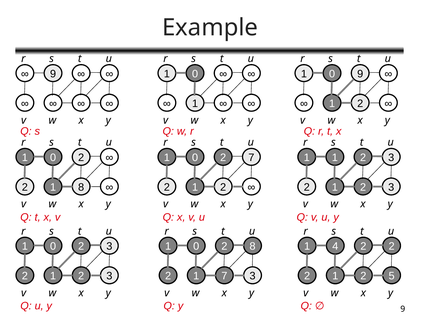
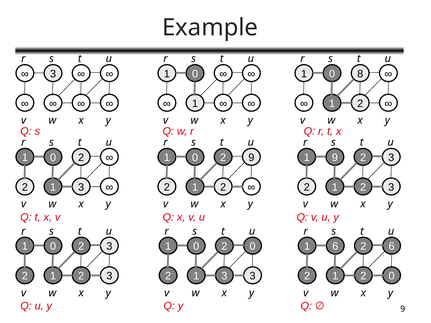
9 at (53, 74): 9 -> 3
0 9: 9 -> 8
2 7: 7 -> 9
1 1: 1 -> 9
8 at (81, 187): 8 -> 3
0 2 8: 8 -> 0
1 4: 4 -> 6
2 at (392, 247): 2 -> 6
7 at (224, 276): 7 -> 3
1 2 5: 5 -> 0
